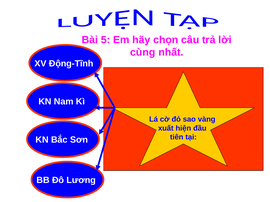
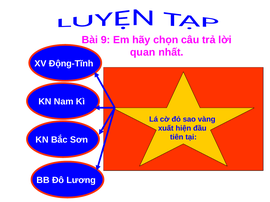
5: 5 -> 9
cùng: cùng -> quan
